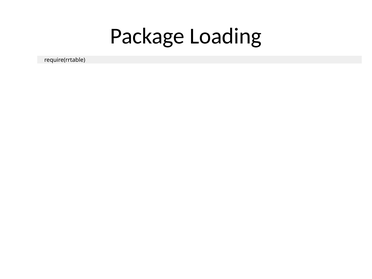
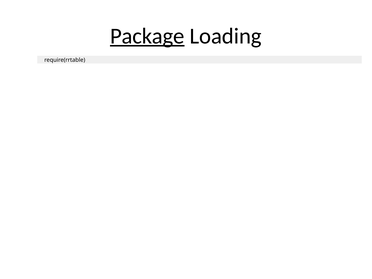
Package underline: none -> present
